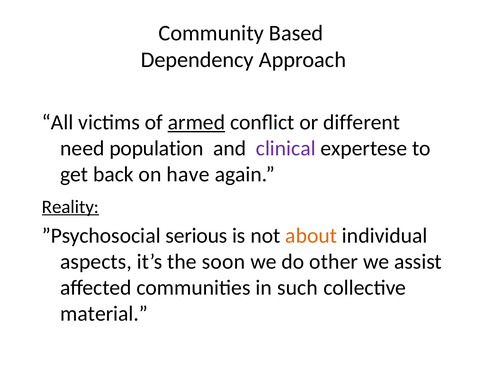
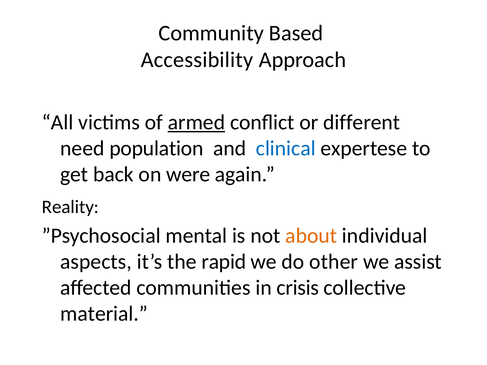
Dependency: Dependency -> Accessibility
clinical colour: purple -> blue
have: have -> were
Reality underline: present -> none
serious: serious -> mental
soon: soon -> rapid
such: such -> crisis
